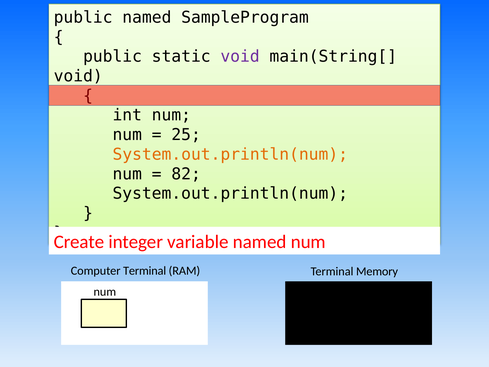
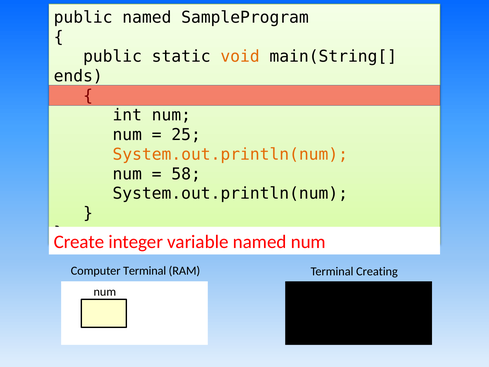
void at (240, 57) colour: purple -> orange
void at (78, 76): void -> ends
82: 82 -> 58
Memory: Memory -> Creating
